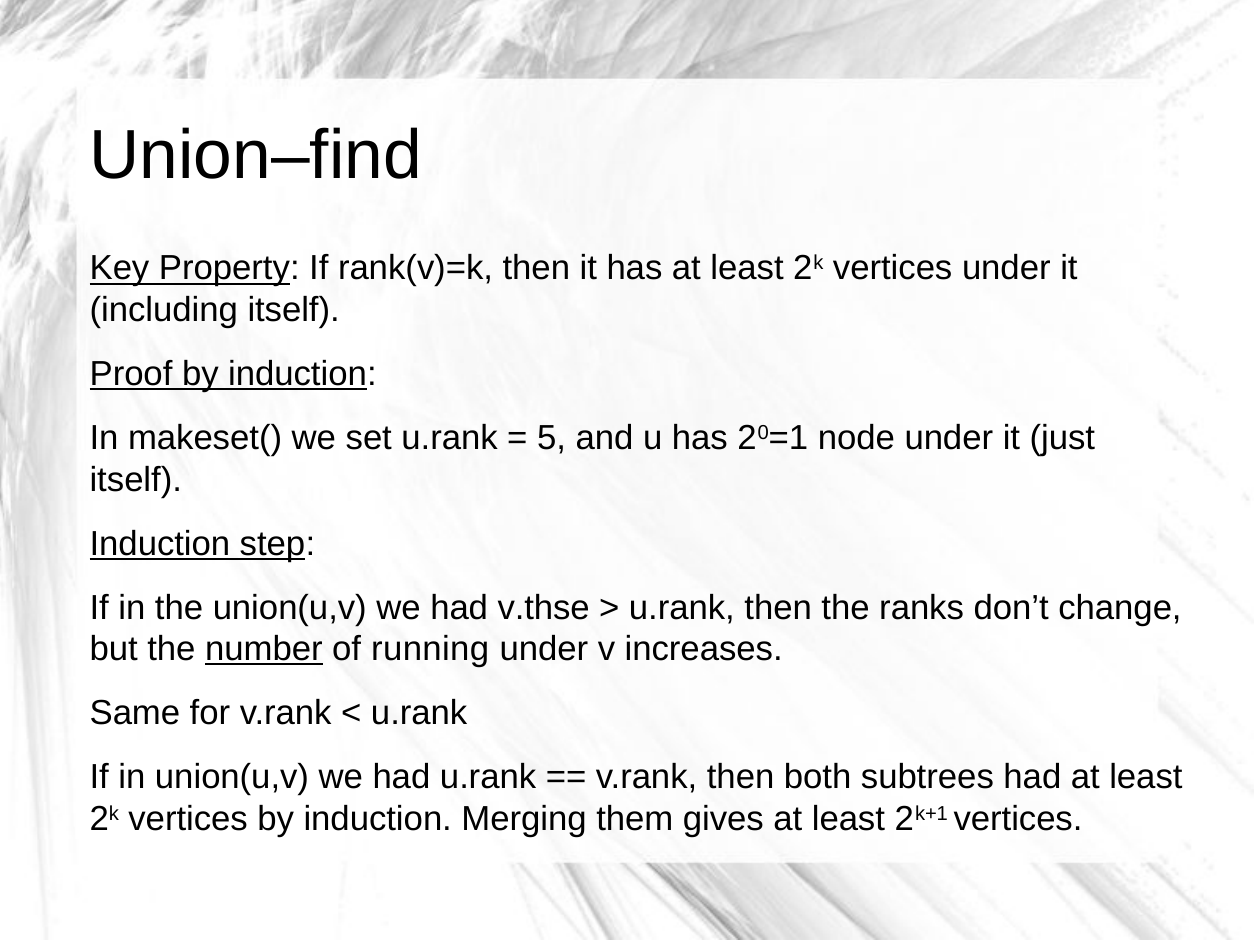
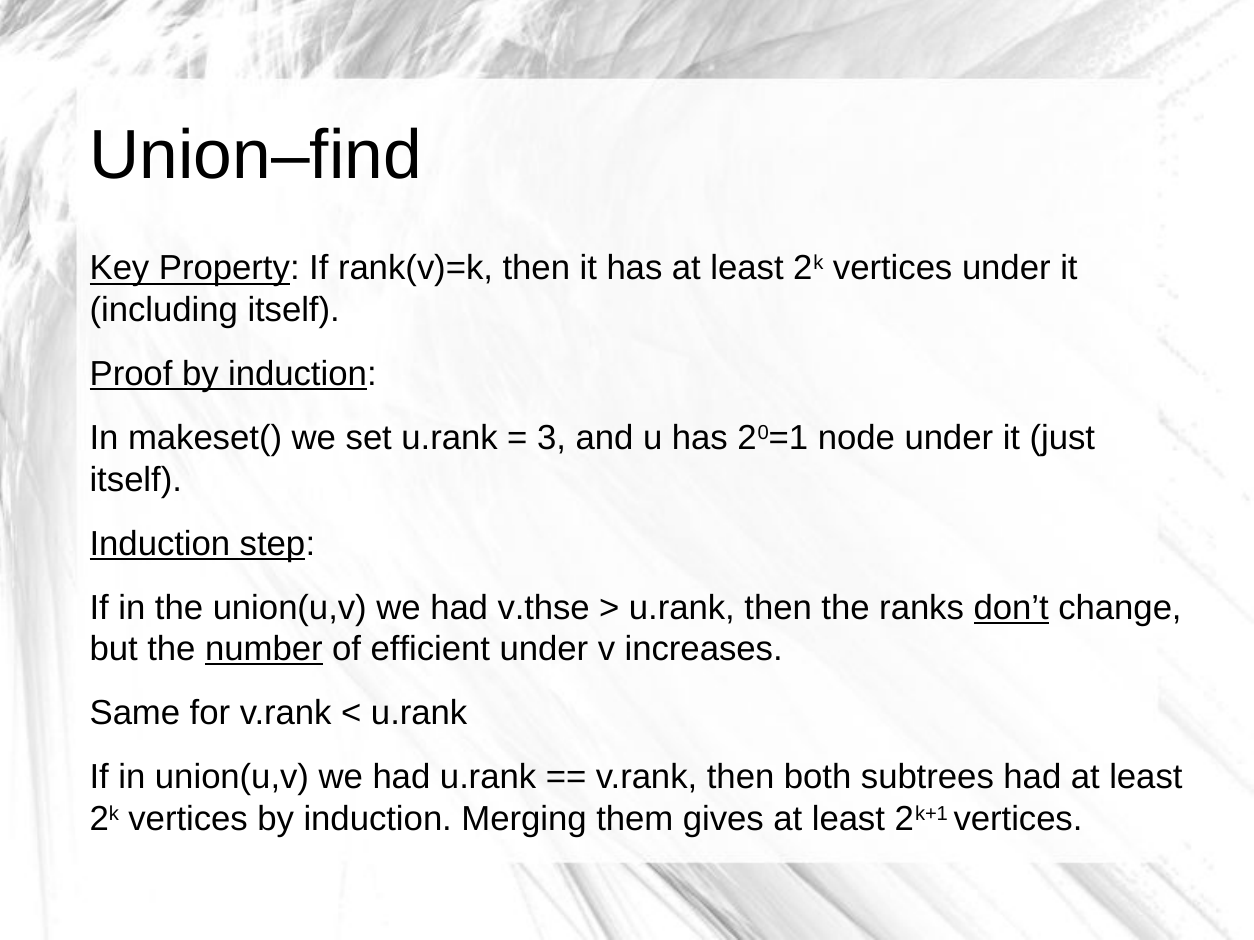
5: 5 -> 3
don’t underline: none -> present
running: running -> efficient
